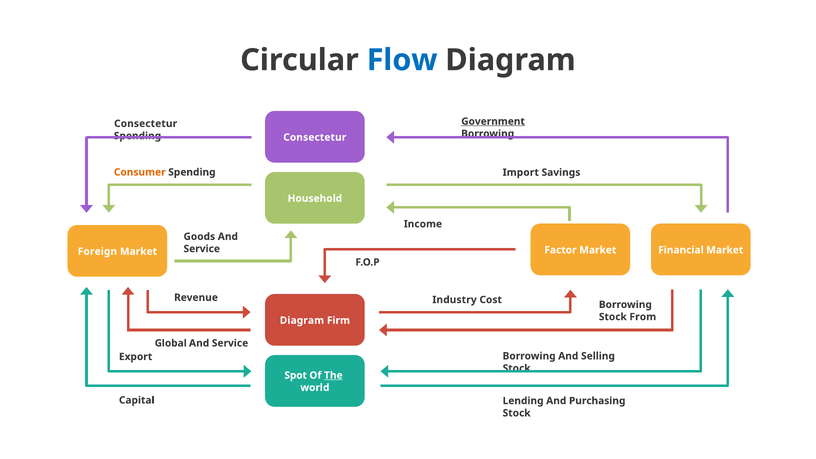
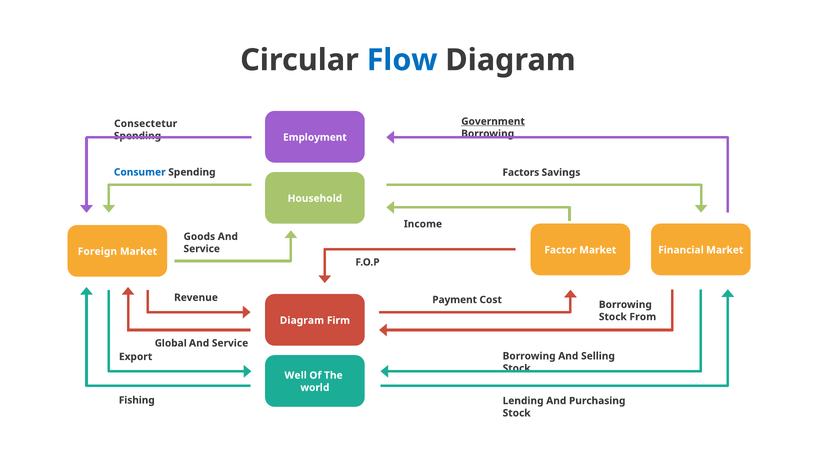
Consectetur at (315, 137): Consectetur -> Employment
Consumer colour: orange -> blue
Import: Import -> Factors
Industry: Industry -> Payment
Spot: Spot -> Well
The underline: present -> none
Capital: Capital -> Fishing
